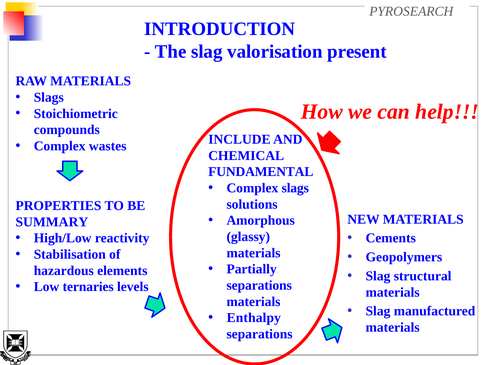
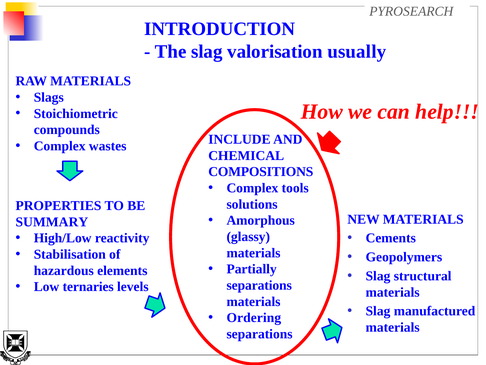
present: present -> usually
FUNDAMENTAL: FUNDAMENTAL -> COMPOSITIONS
Complex slags: slags -> tools
Enthalpy: Enthalpy -> Ordering
